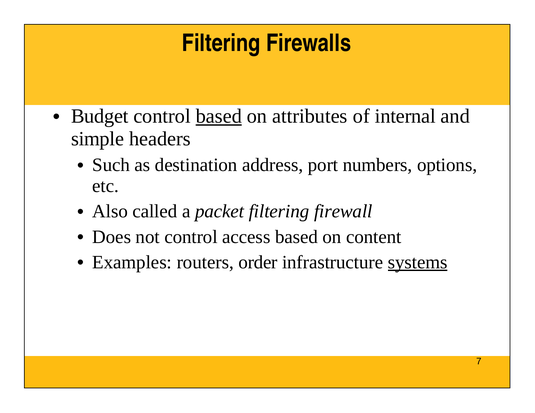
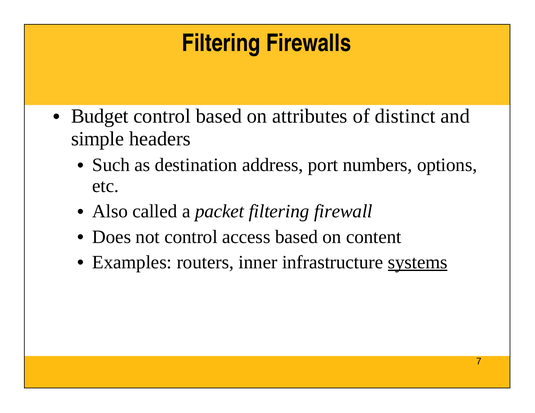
based at (219, 116) underline: present -> none
internal: internal -> distinct
order: order -> inner
